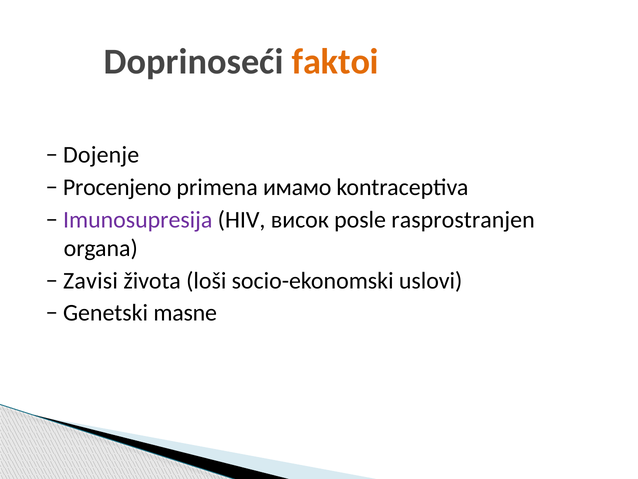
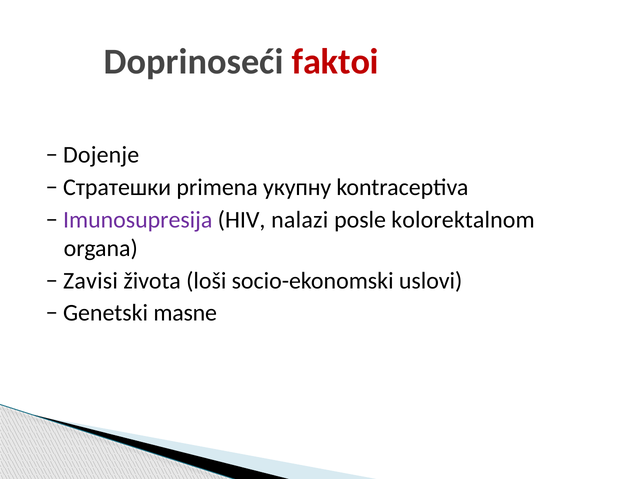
faktoi colour: orange -> red
Procenjeno: Procenjeno -> Стратешки
имамо: имамо -> укупну
висок: висок -> nalazi
rasprostranjen: rasprostranjen -> kolorektalnom
